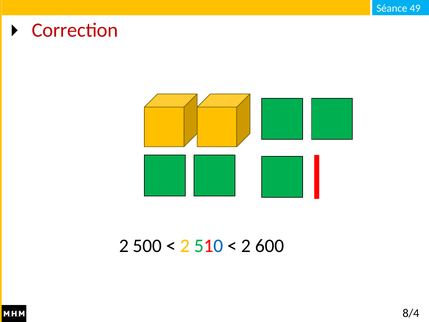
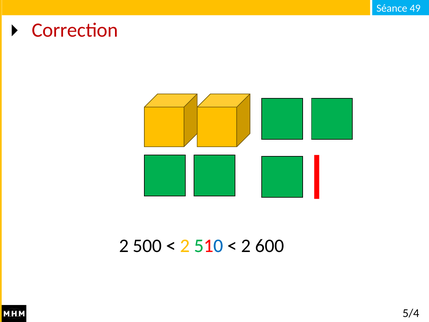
8/4: 8/4 -> 5/4
